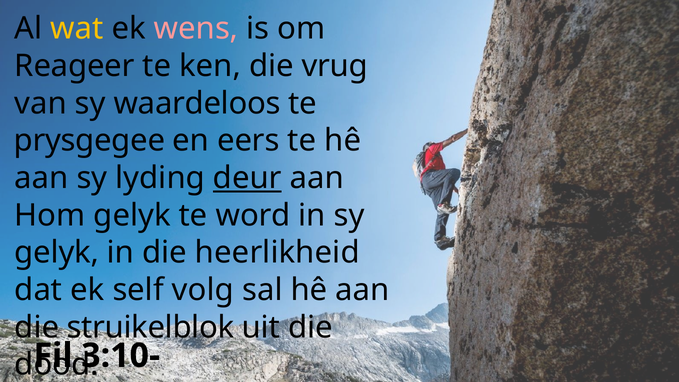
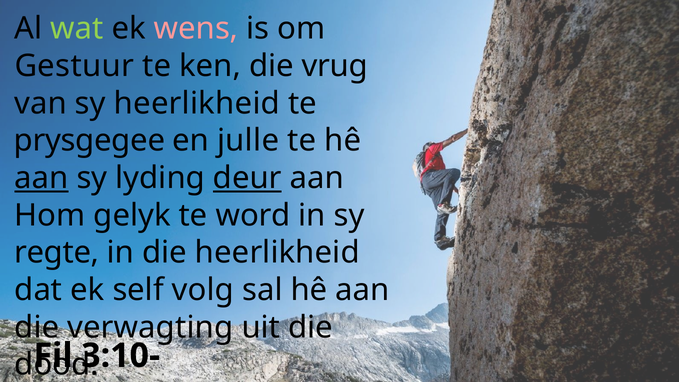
wat colour: yellow -> light green
Reageer: Reageer -> Gestuur
sy waardeloos: waardeloos -> heerlikheid
eers: eers -> julle
aan at (41, 178) underline: none -> present
gelyk at (57, 253): gelyk -> regte
struikelblok: struikelblok -> verwagting
